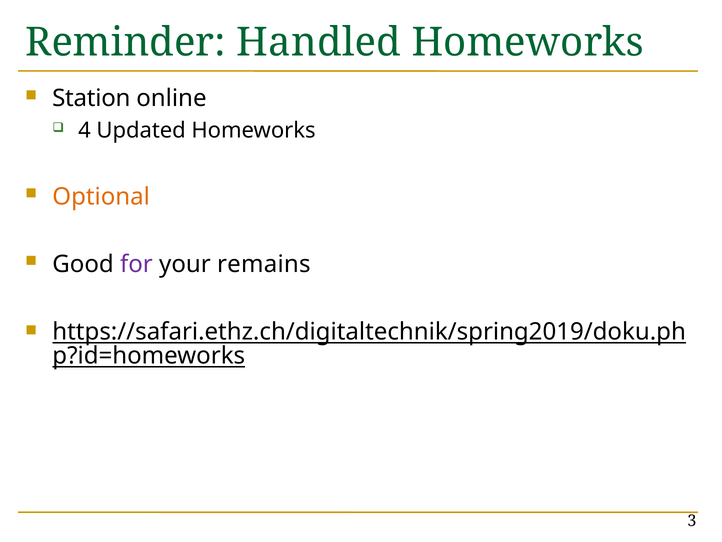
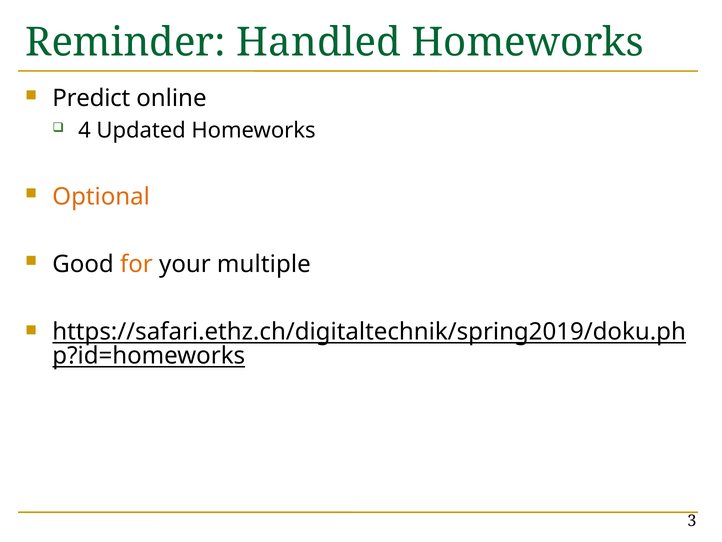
Station: Station -> Predict
for colour: purple -> orange
remains: remains -> multiple
